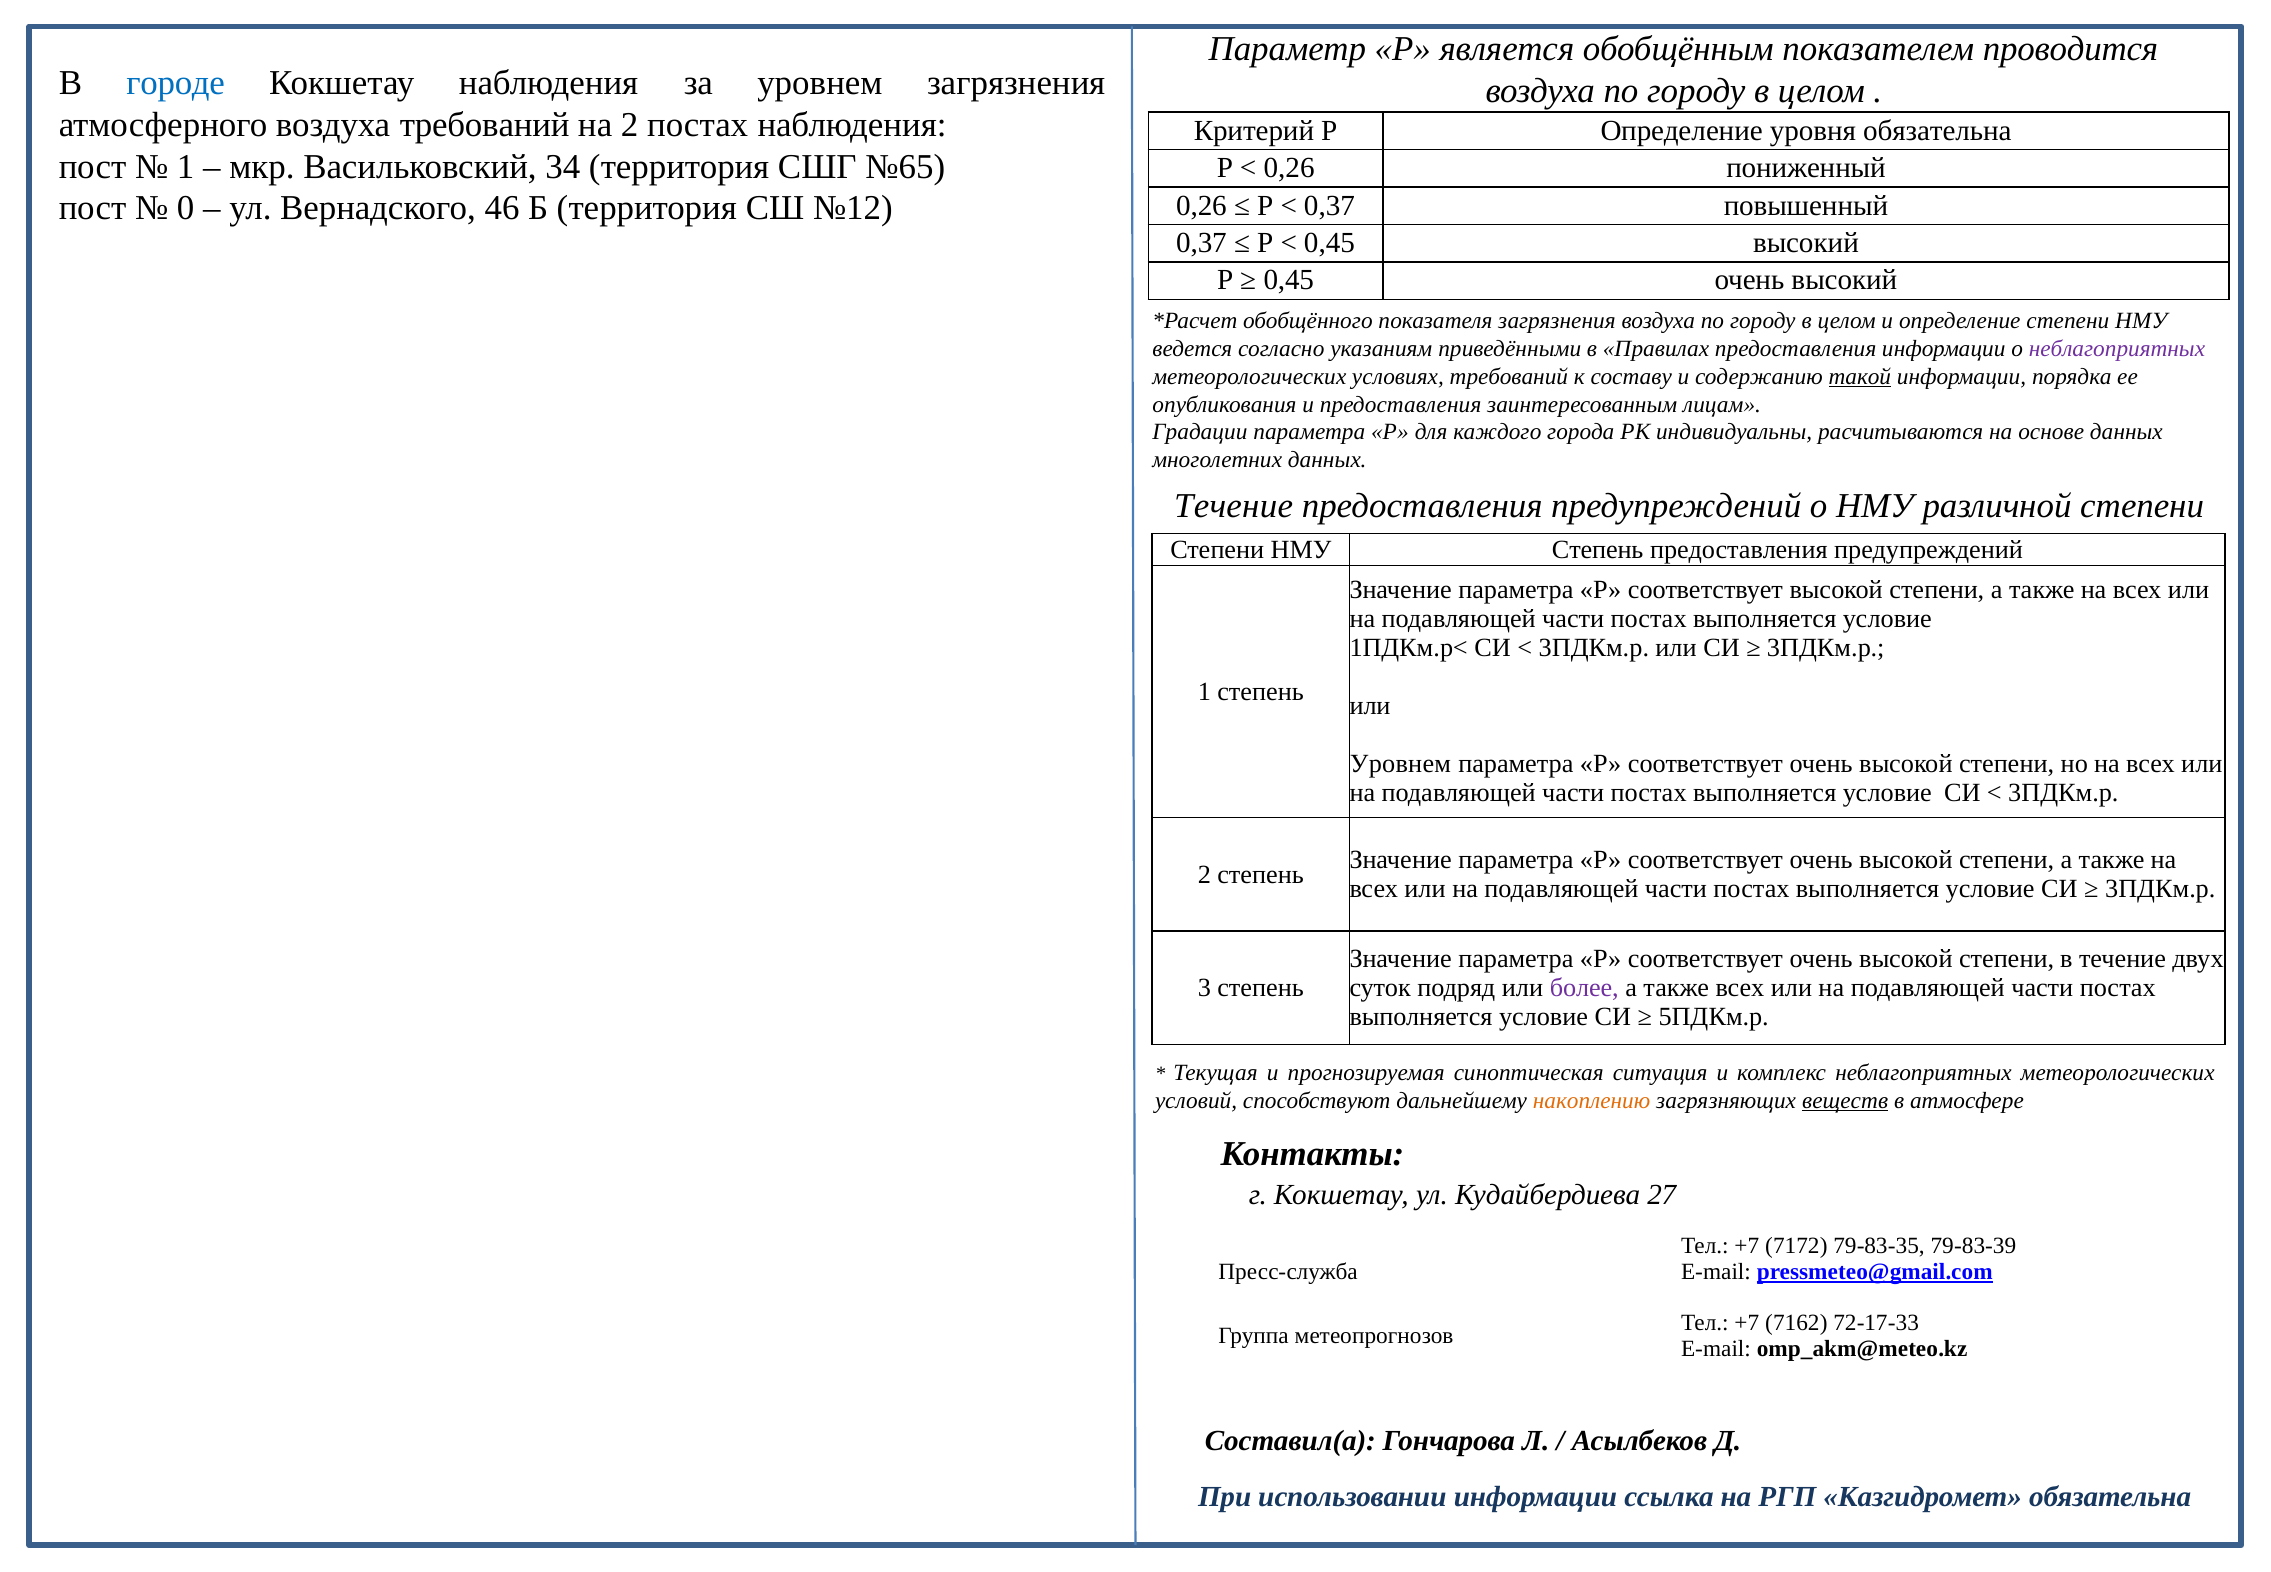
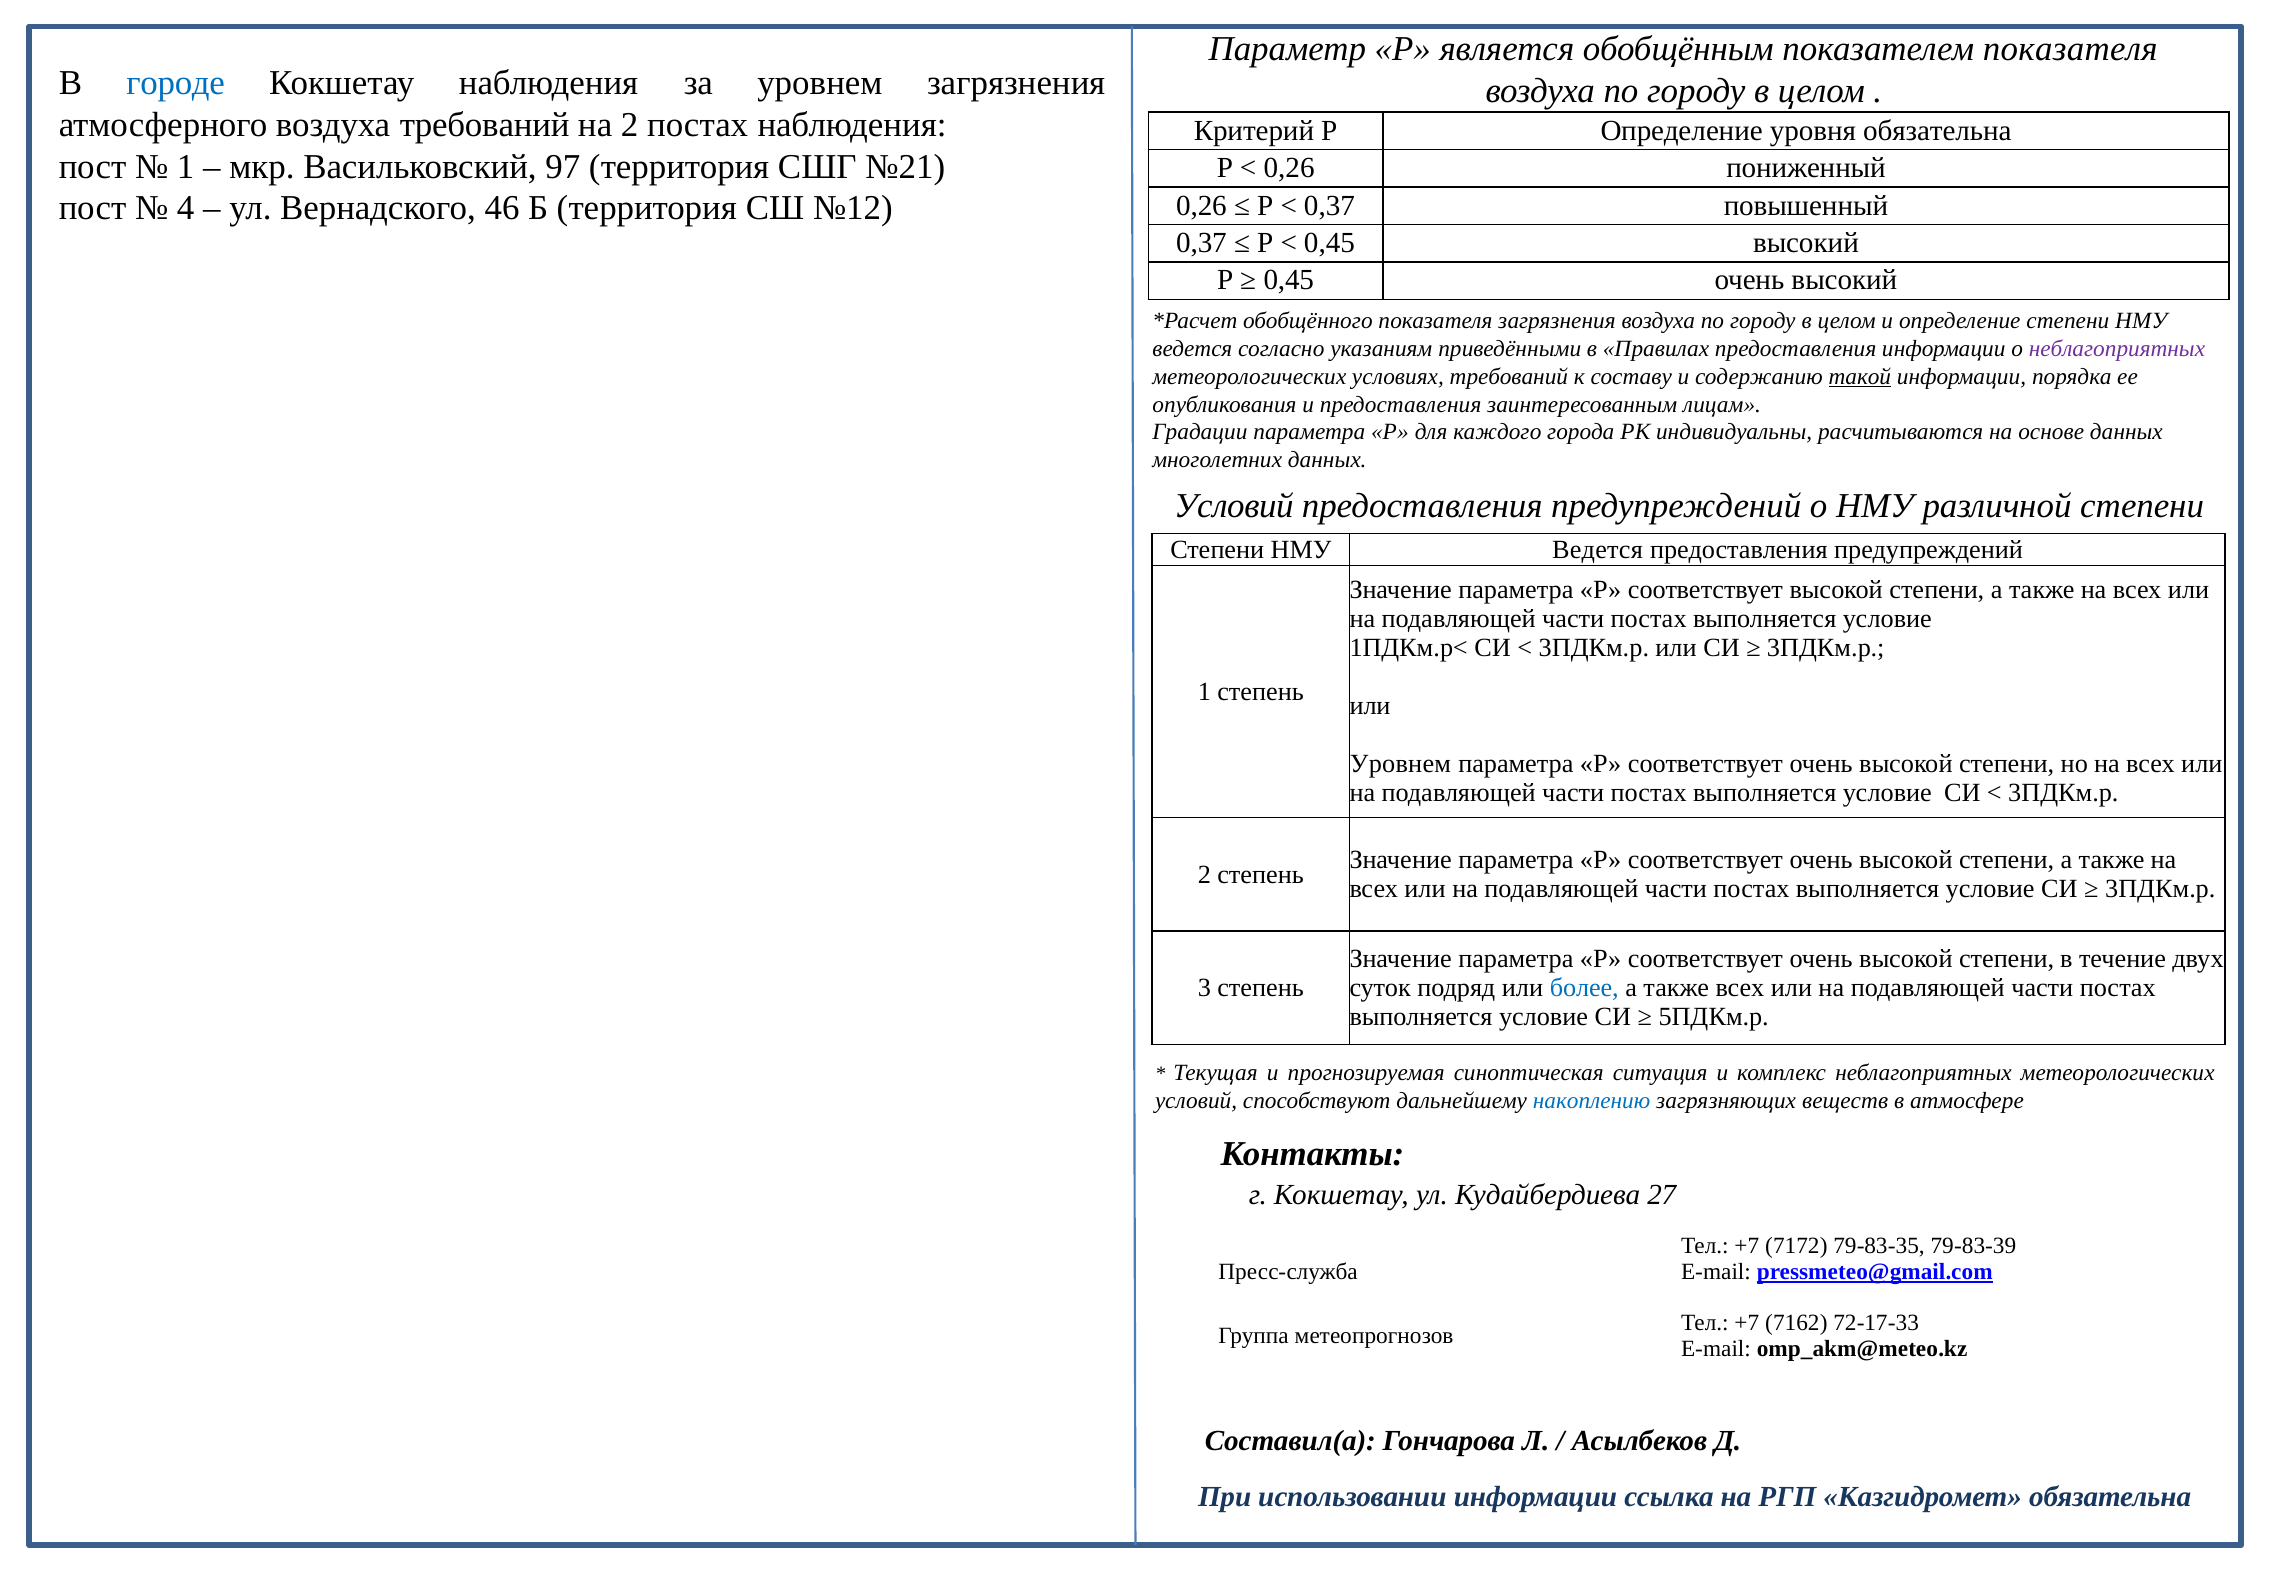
показателем проводится: проводится -> показателя
34: 34 -> 97
№65: №65 -> №21
0: 0 -> 4
Течение at (1234, 507): Течение -> Условий
Степень at (1598, 550): Степень -> Ведется
более colour: purple -> blue
накоплению colour: orange -> blue
веществ underline: present -> none
